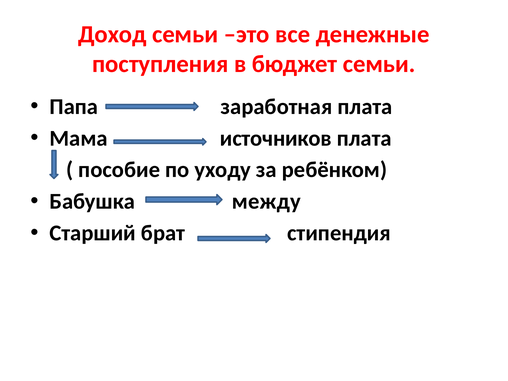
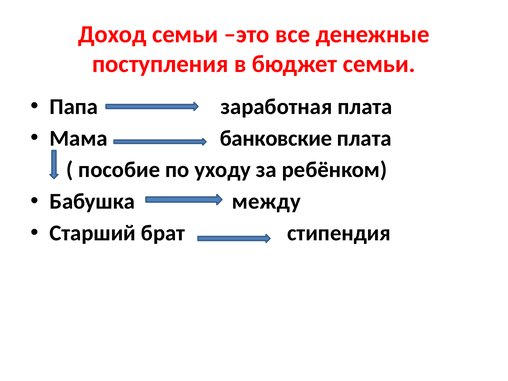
источников: источников -> банковские
